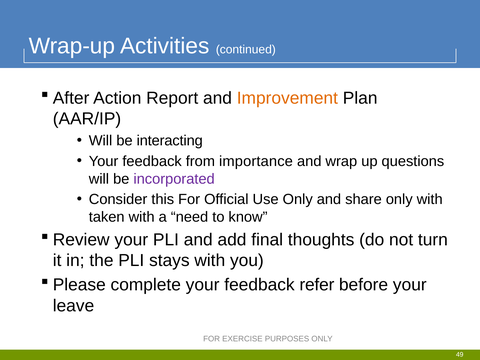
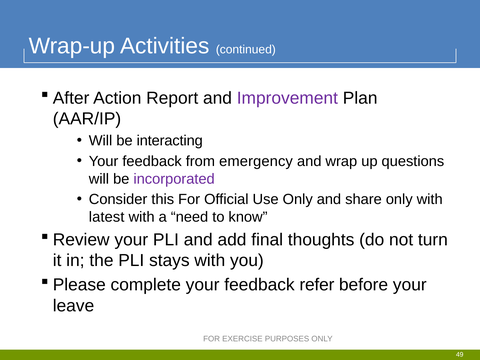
Improvement colour: orange -> purple
importance: importance -> emergency
taken: taken -> latest
